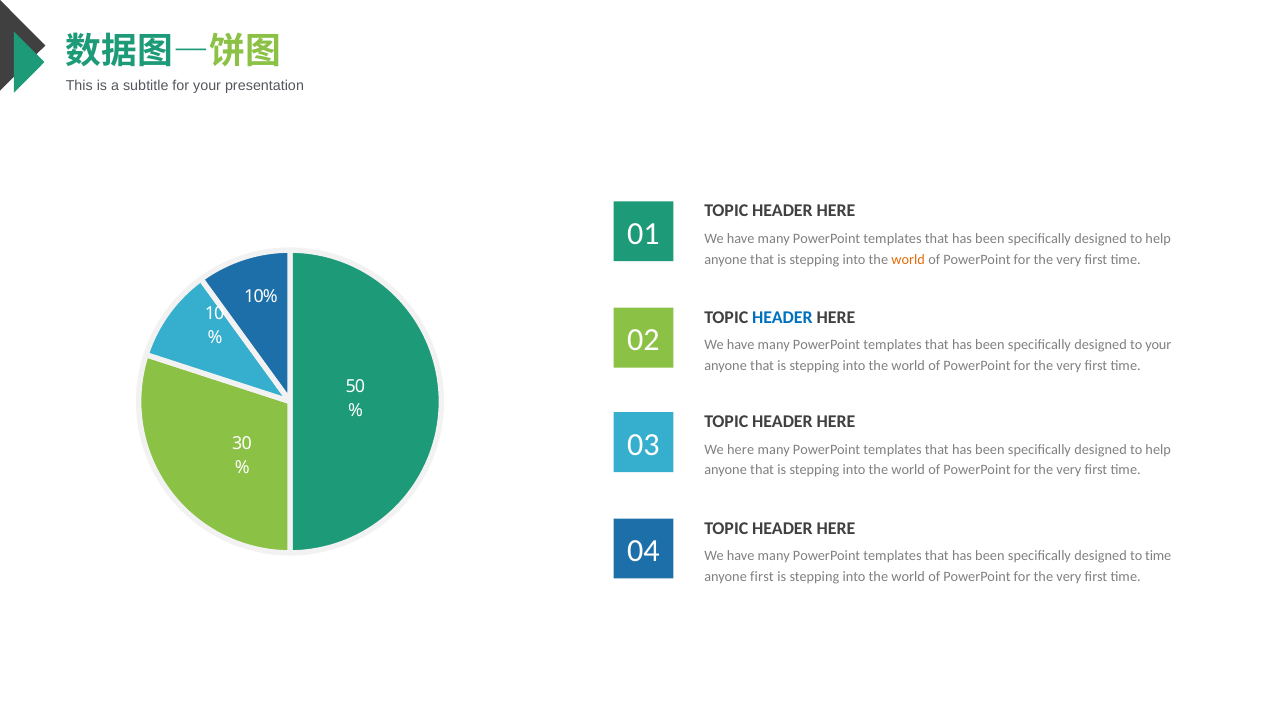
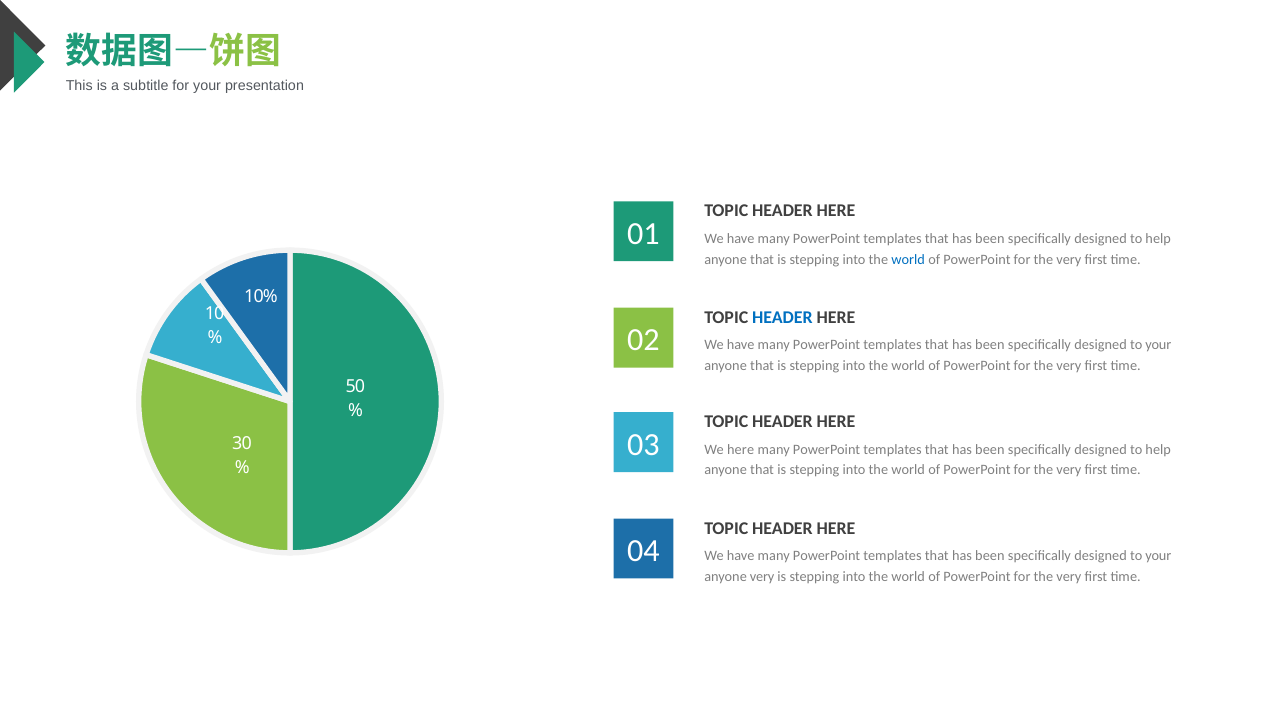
world at (908, 259) colour: orange -> blue
time at (1158, 556): time -> your
anyone first: first -> very
